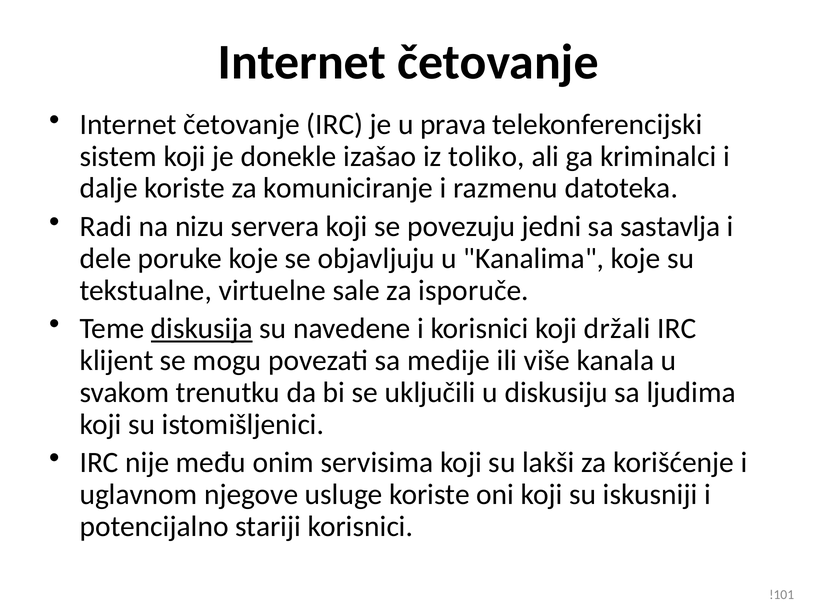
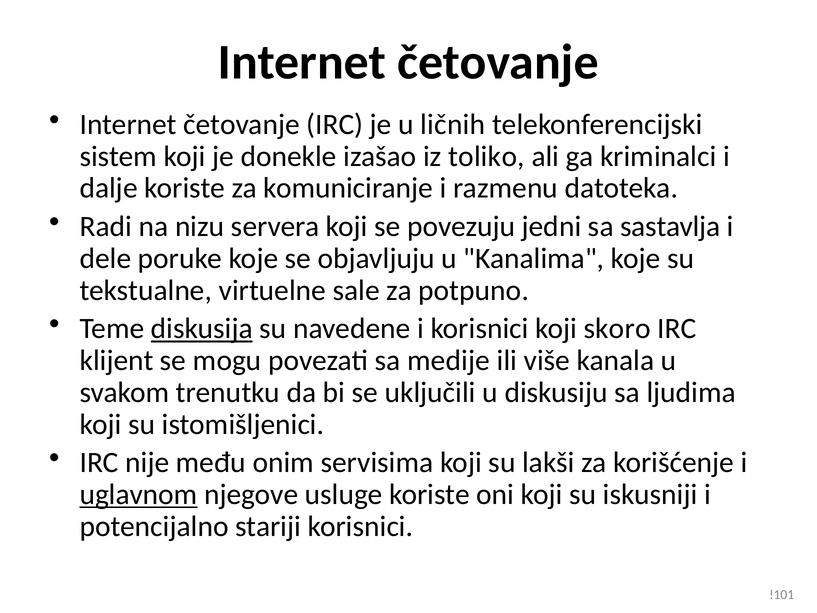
prava: prava -> ličnih
isporuče: isporuče -> potpuno
držali: držali -> skoro
uglavnom underline: none -> present
